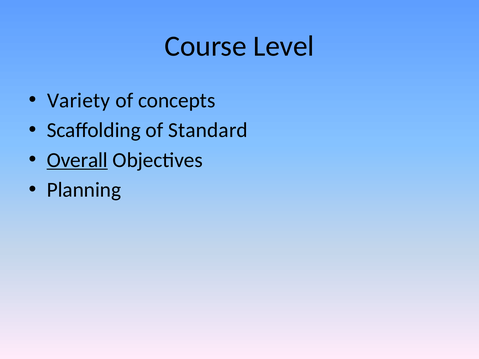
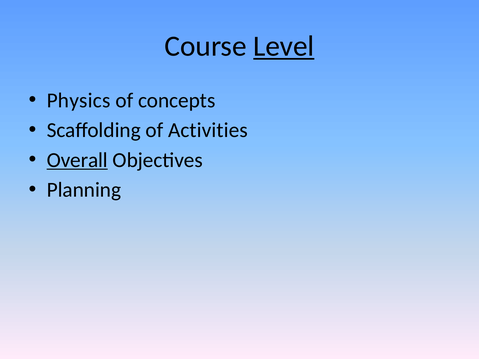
Level underline: none -> present
Variety: Variety -> Physics
Standard: Standard -> Activities
